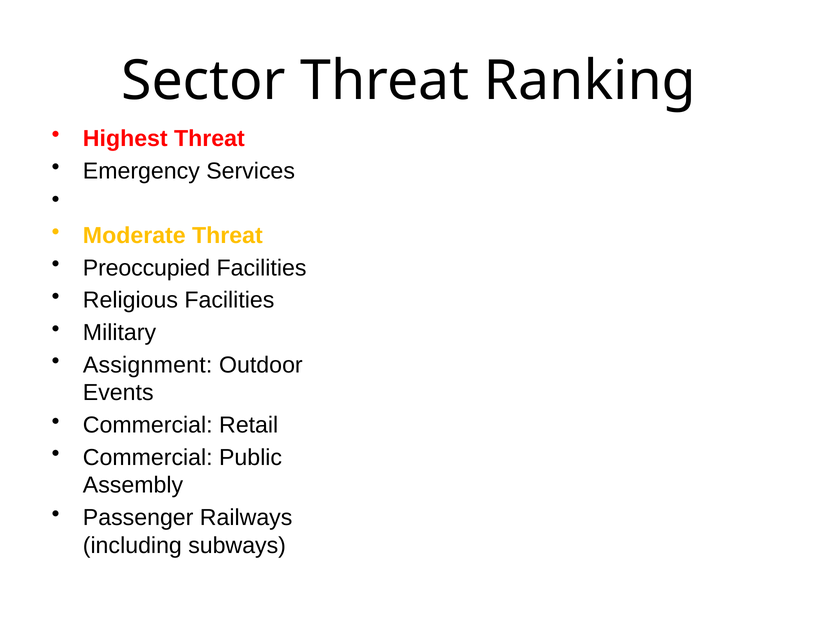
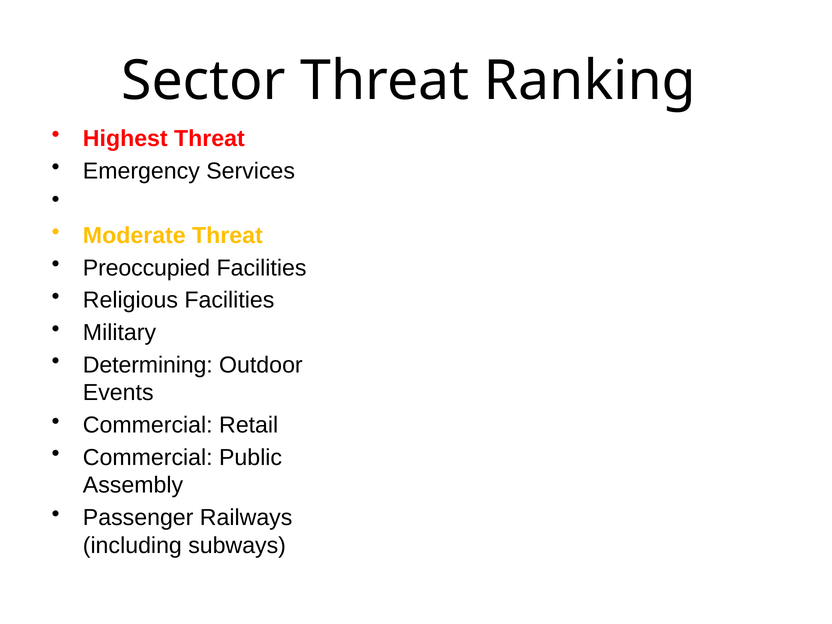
Assignment: Assignment -> Determining
